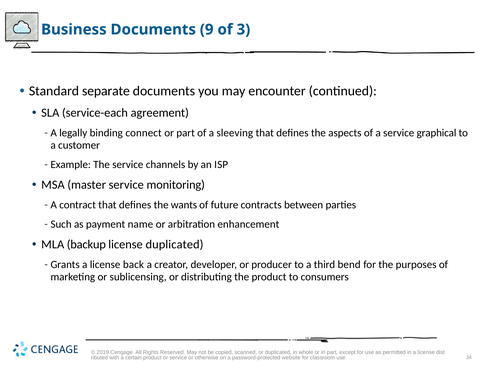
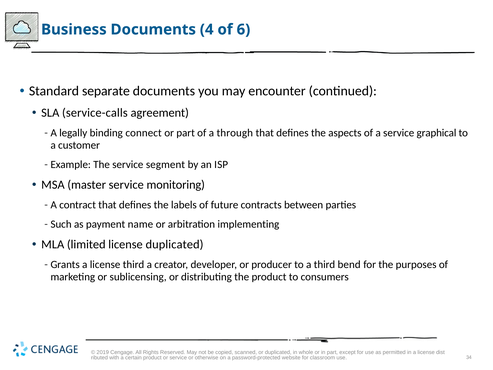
9: 9 -> 4
3: 3 -> 6
service-each: service-each -> service-calls
sleeving: sleeving -> through
channels: channels -> segment
wants: wants -> labels
enhancement: enhancement -> implementing
backup: backup -> limited
license back: back -> third
